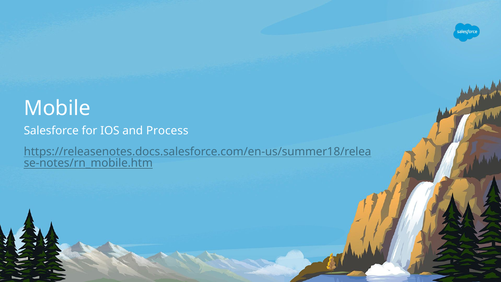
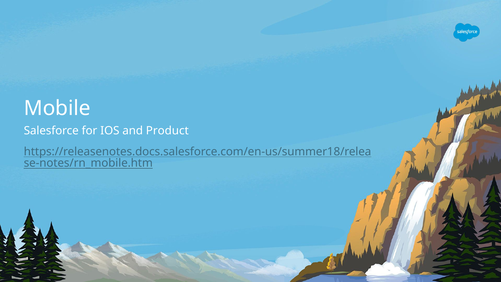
Process: Process -> Product
